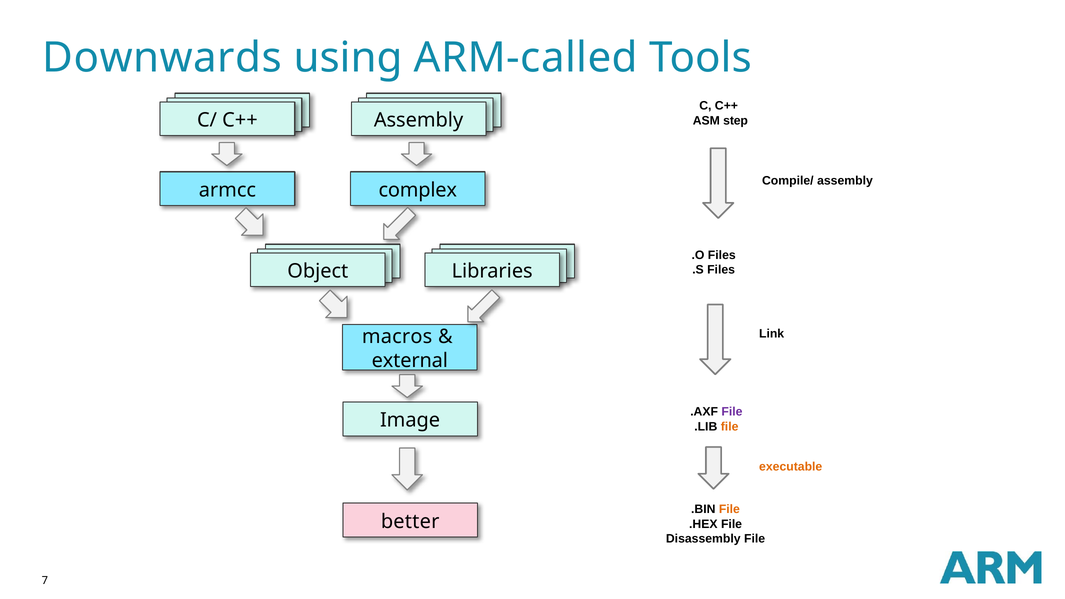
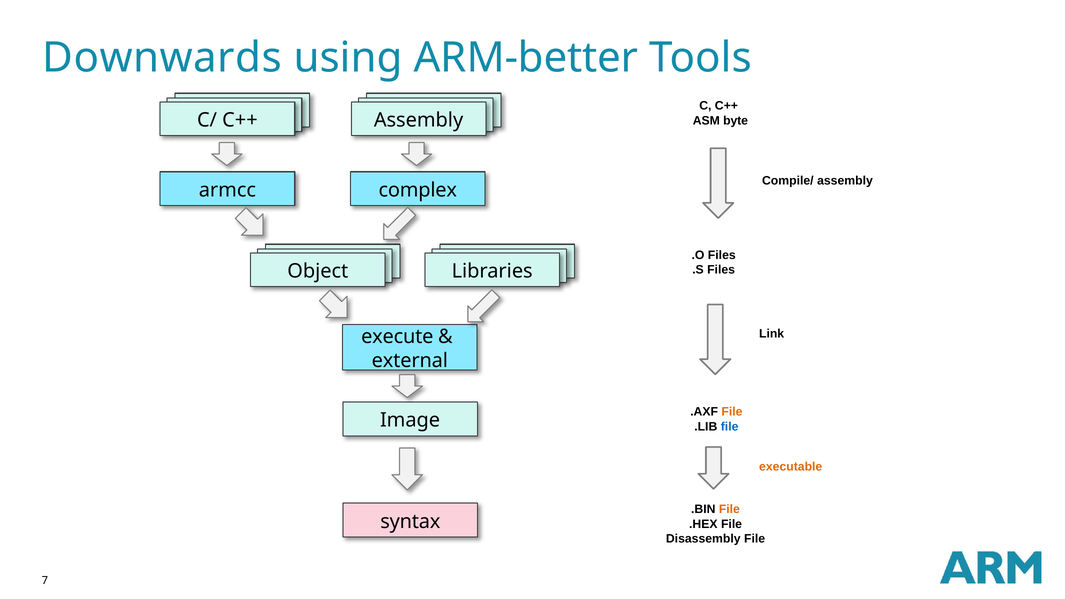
ARM-called: ARM-called -> ARM-better
step: step -> byte
macros: macros -> execute
File at (732, 412) colour: purple -> orange
file at (730, 427) colour: orange -> blue
better: better -> syntax
